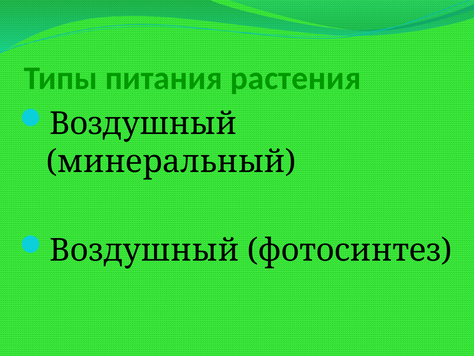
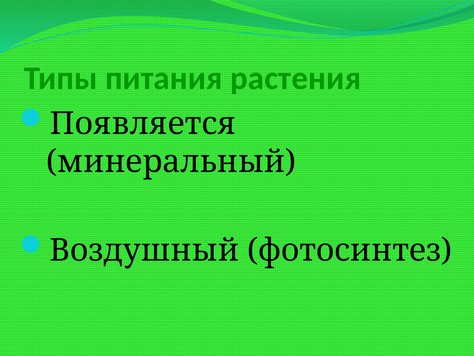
Воздушный at (143, 123): Воздушный -> Появляется
